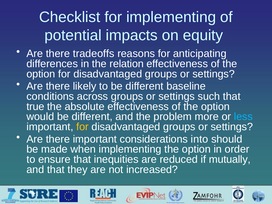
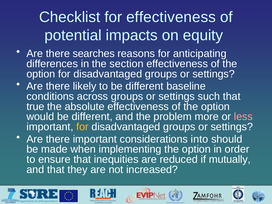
for implementing: implementing -> effectiveness
tradeoffs: tradeoffs -> searches
relation: relation -> section
less colour: light blue -> pink
